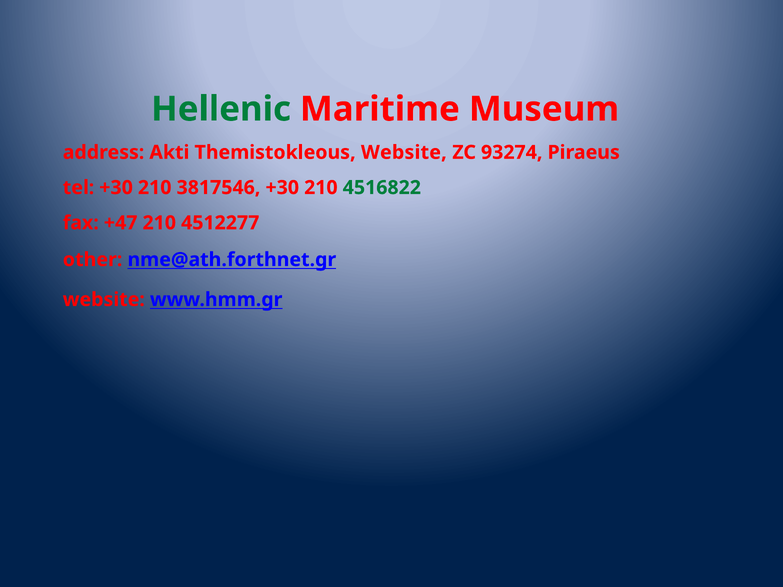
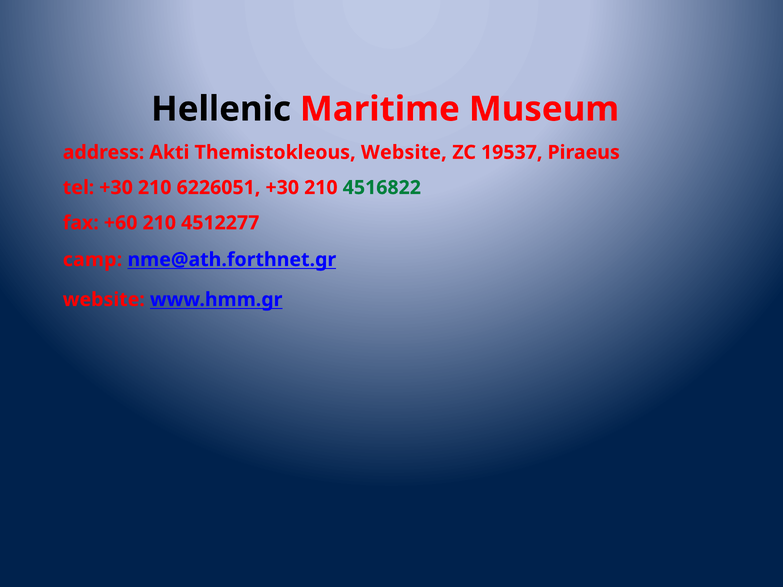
Hellenic colour: green -> black
93274: 93274 -> 19537
3817546: 3817546 -> 6226051
+47: +47 -> +60
other: other -> camp
